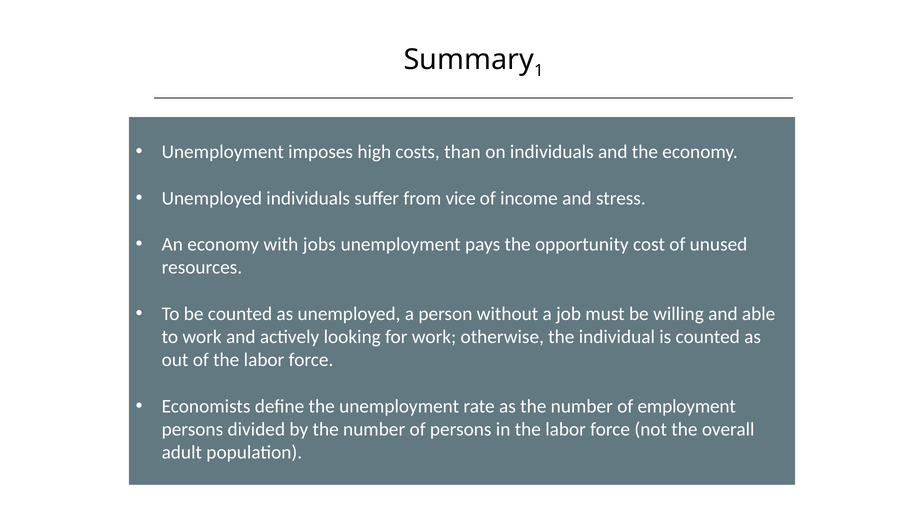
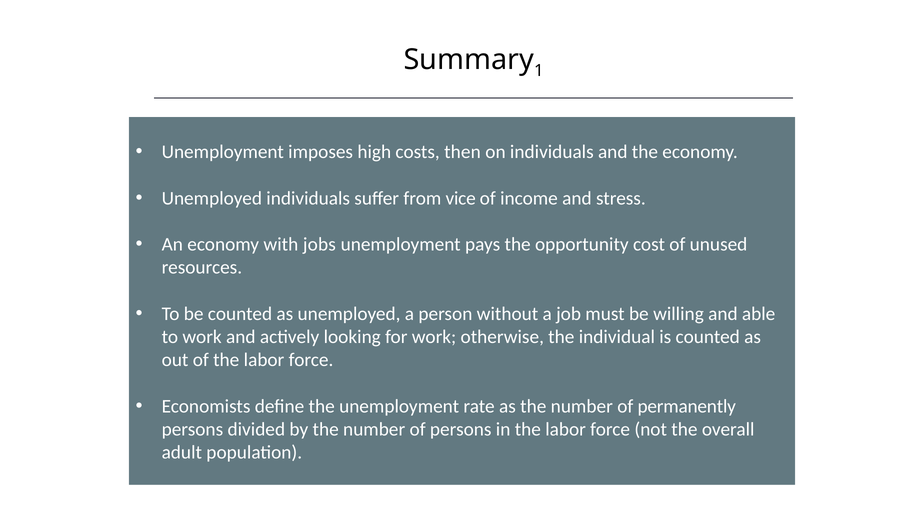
than: than -> then
employment: employment -> permanently
